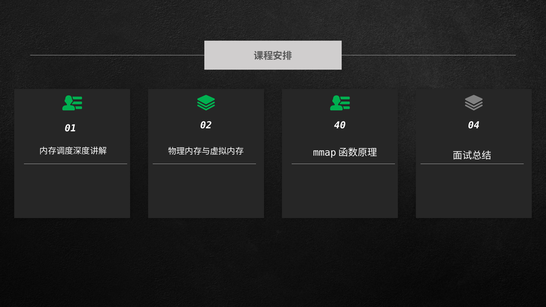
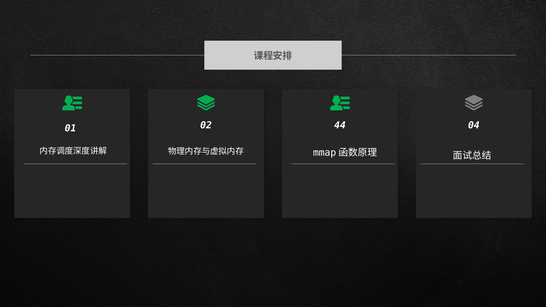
40: 40 -> 44
